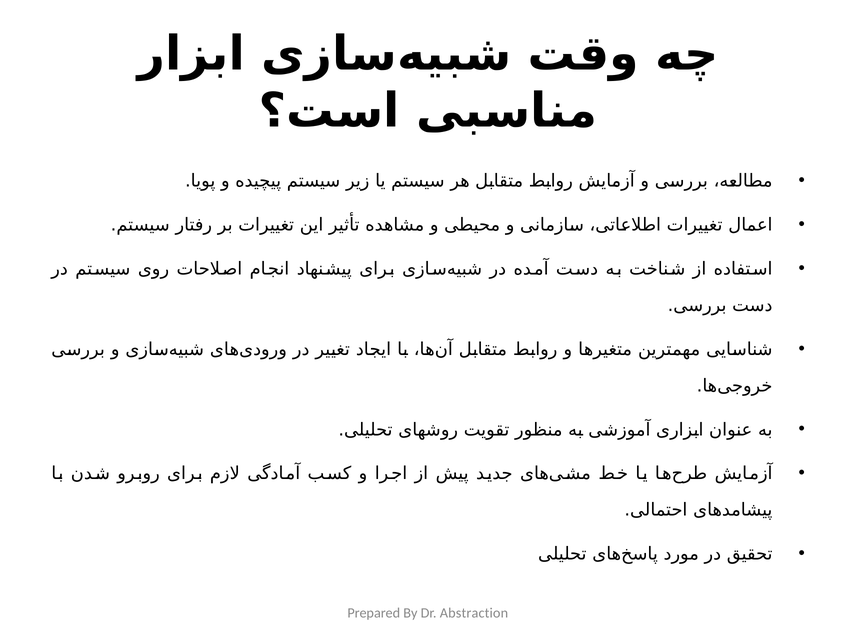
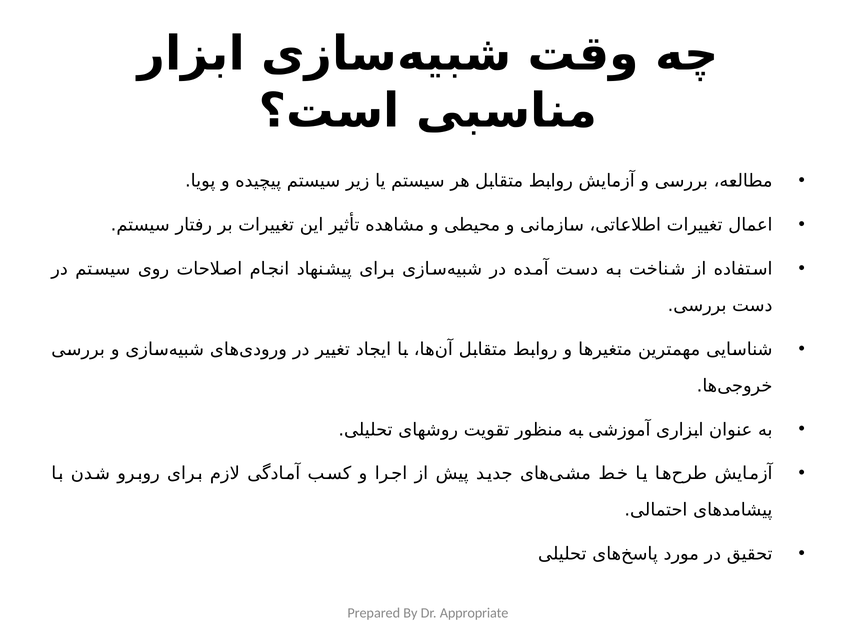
Abstraction: Abstraction -> Appropriate
